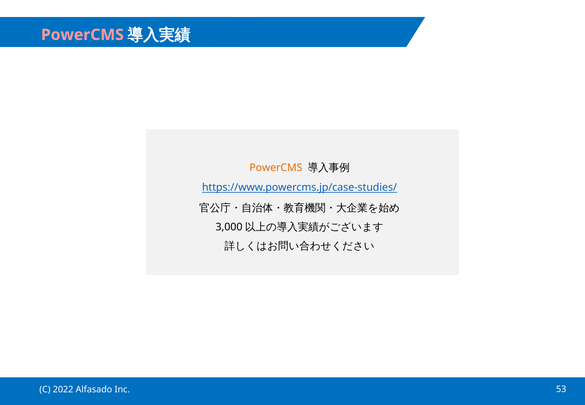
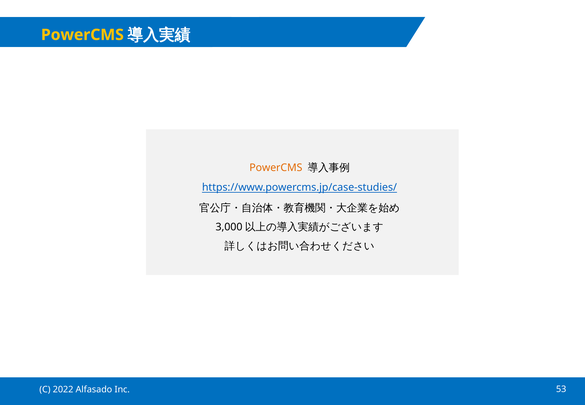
PowerCMS at (82, 35) colour: pink -> yellow
